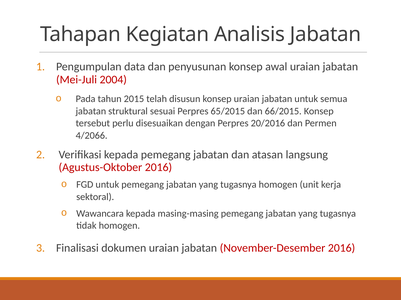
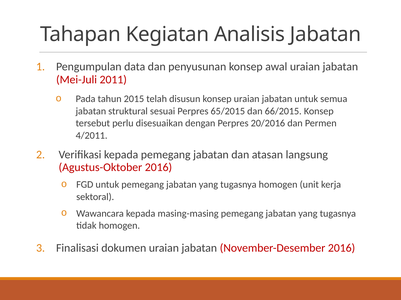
2004: 2004 -> 2011
4/2066: 4/2066 -> 4/2011
